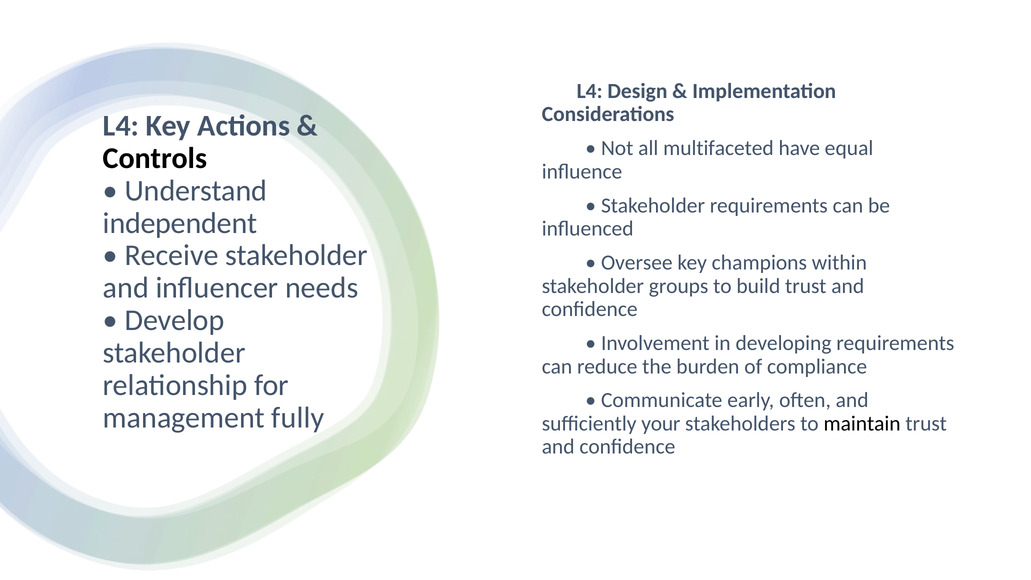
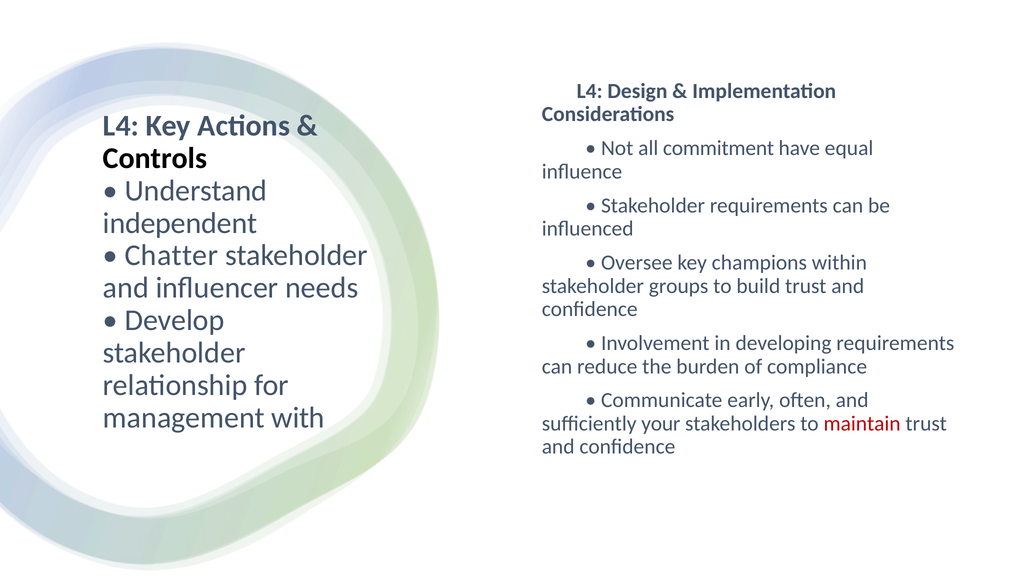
multifaceted: multifaceted -> commitment
Receive: Receive -> Chatter
fully: fully -> with
maintain colour: black -> red
